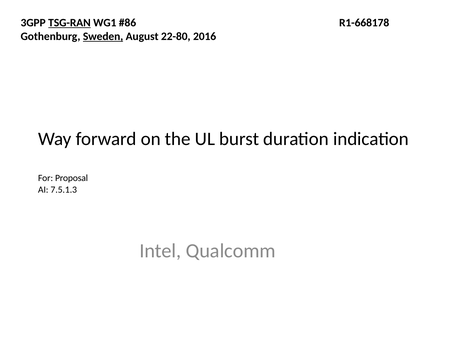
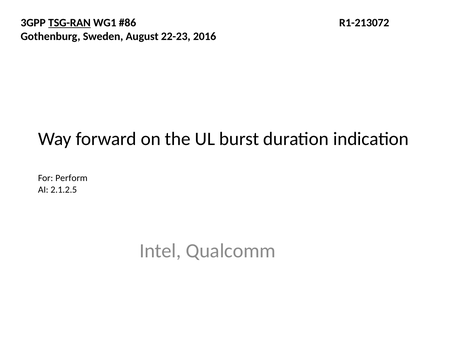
R1-668178: R1-668178 -> R1-213072
Sweden underline: present -> none
22-80: 22-80 -> 22-23
Proposal: Proposal -> Perform
7.5.1.3: 7.5.1.3 -> 2.1.2.5
